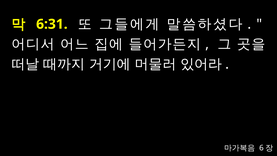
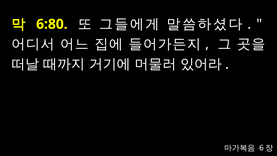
6:31: 6:31 -> 6:80
